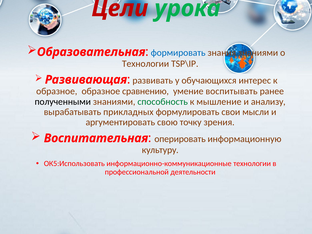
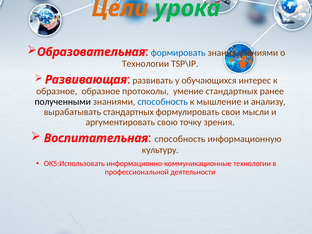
Цели colour: red -> orange
сравнению: сравнению -> протоколы
умение воспитывать: воспитывать -> стандартных
способность at (163, 102) colour: green -> blue
вырабатывать прикладных: прикладных -> стандартных
оперировать at (180, 139): оперировать -> способность
